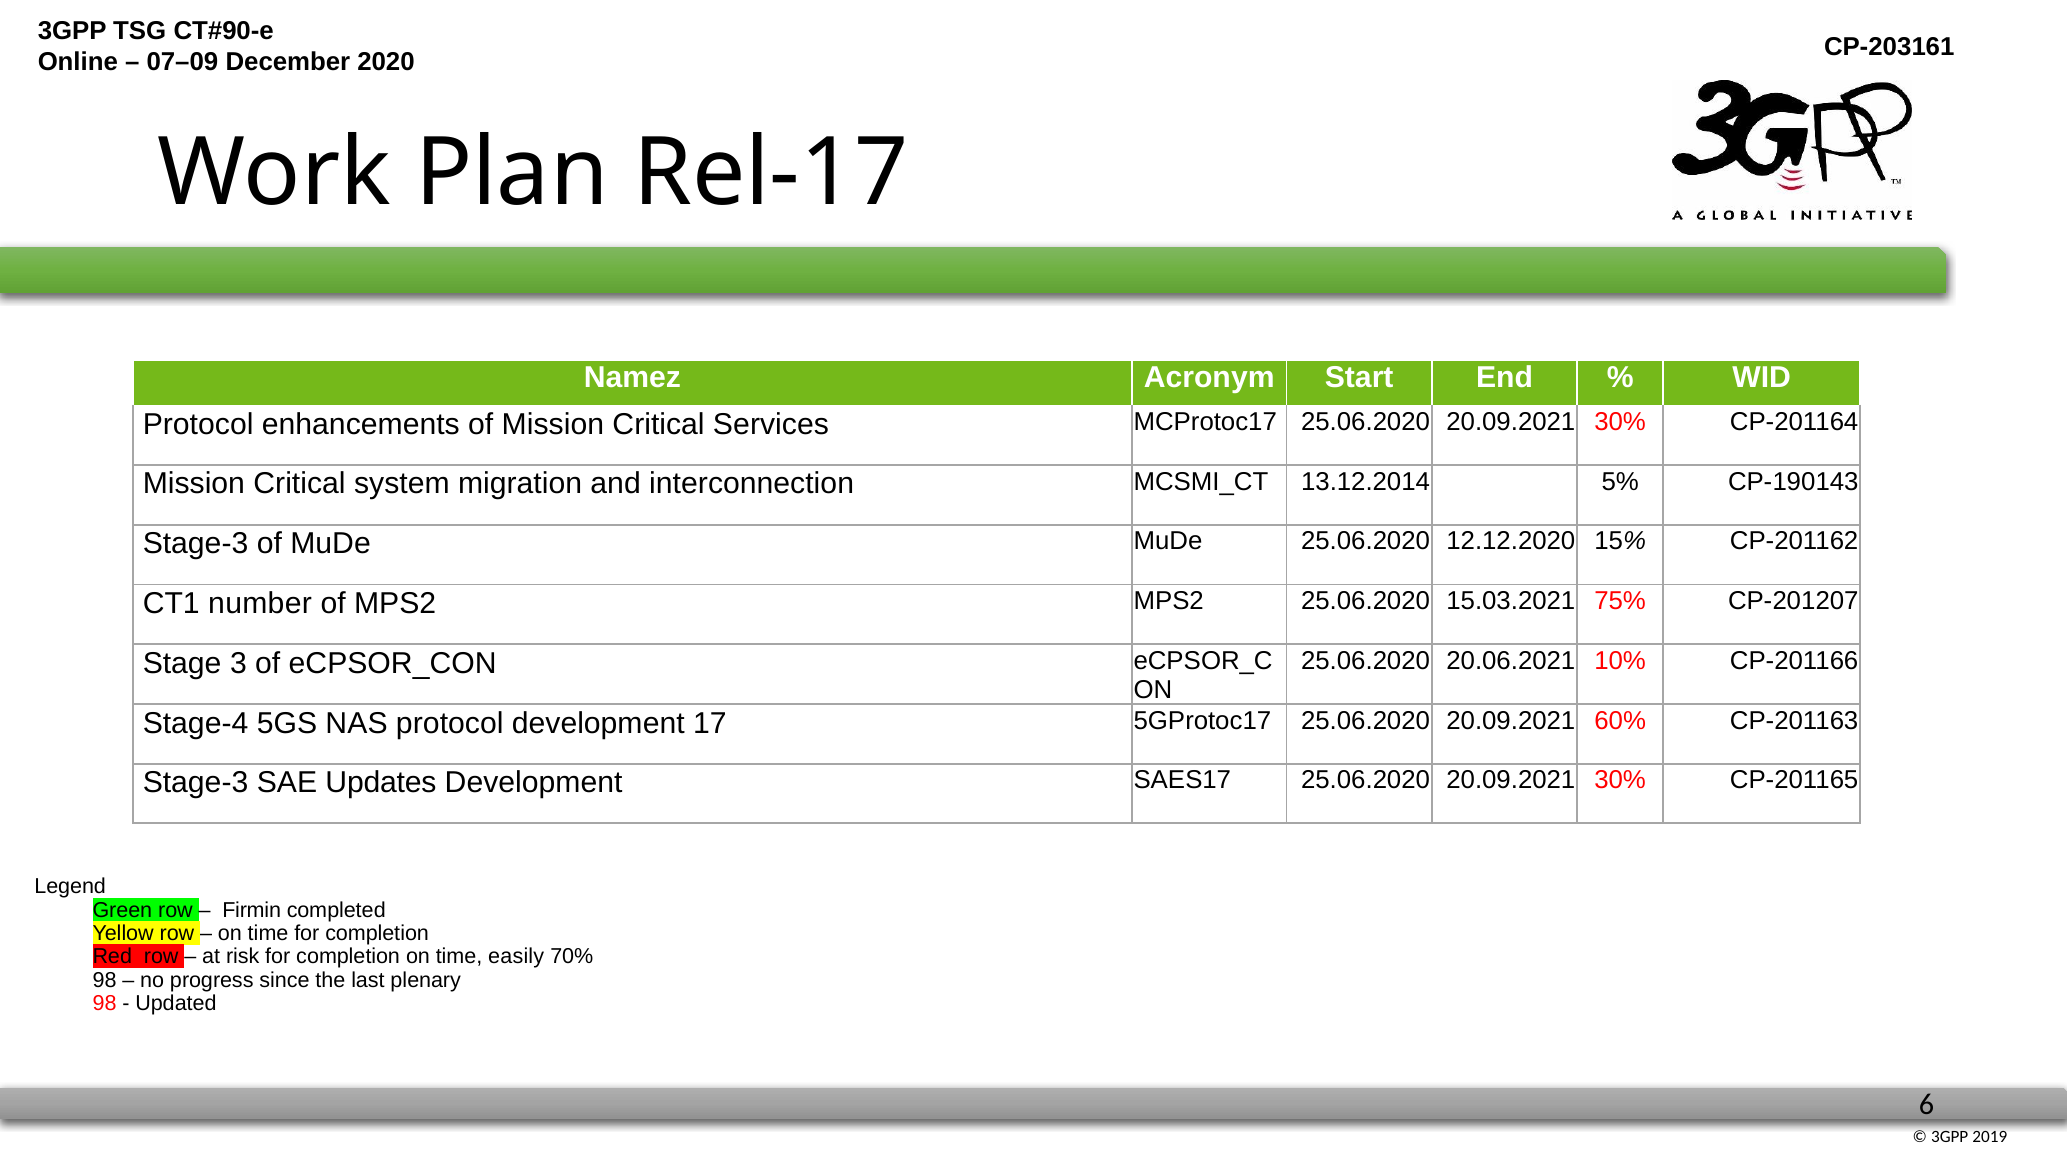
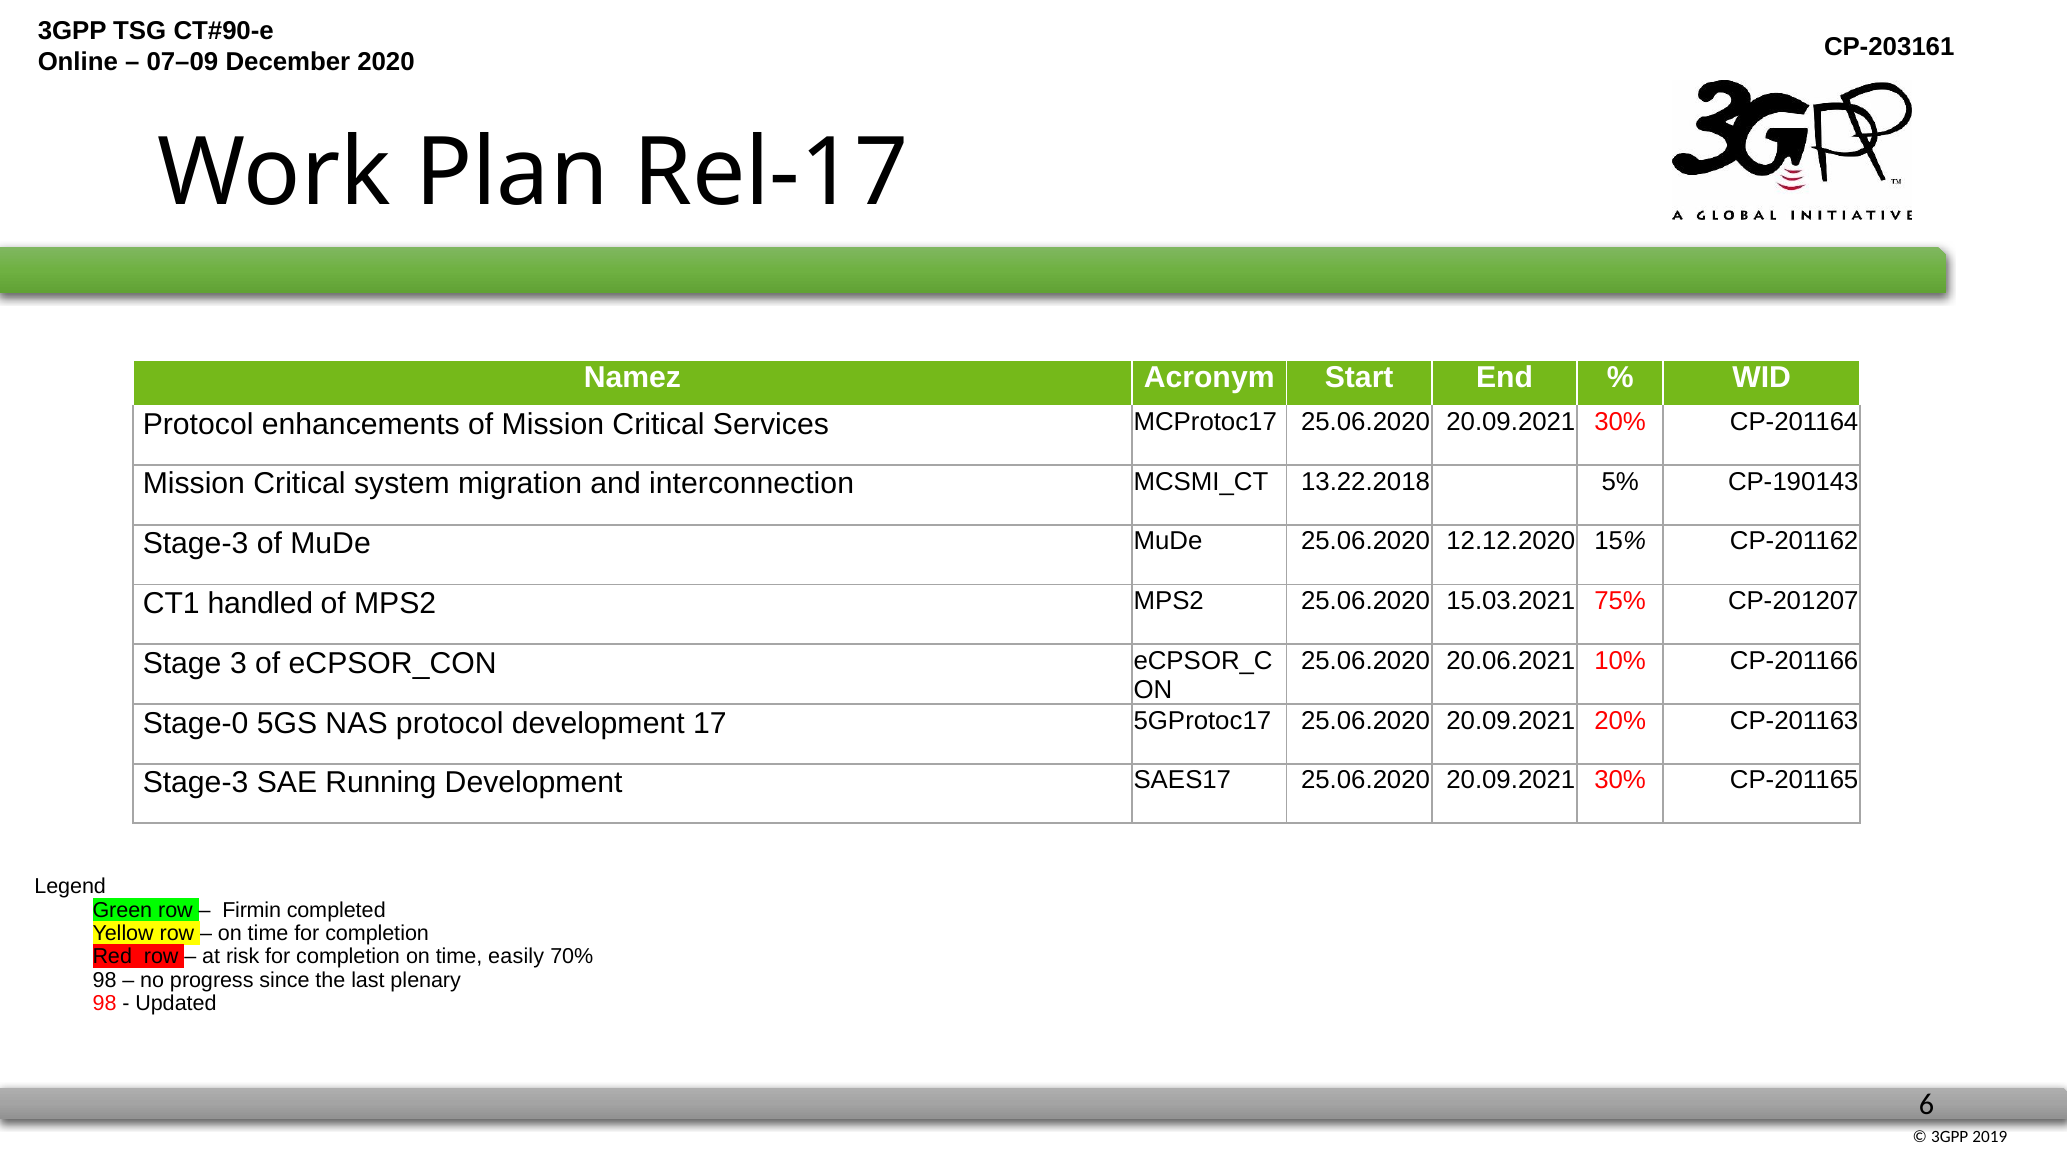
13.12.2014: 13.12.2014 -> 13.22.2018
number: number -> handled
Stage-4: Stage-4 -> Stage-0
60%: 60% -> 20%
Updates: Updates -> Running
